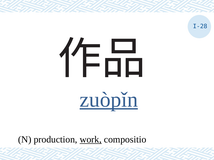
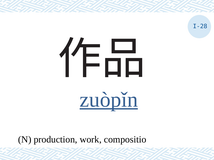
work underline: present -> none
